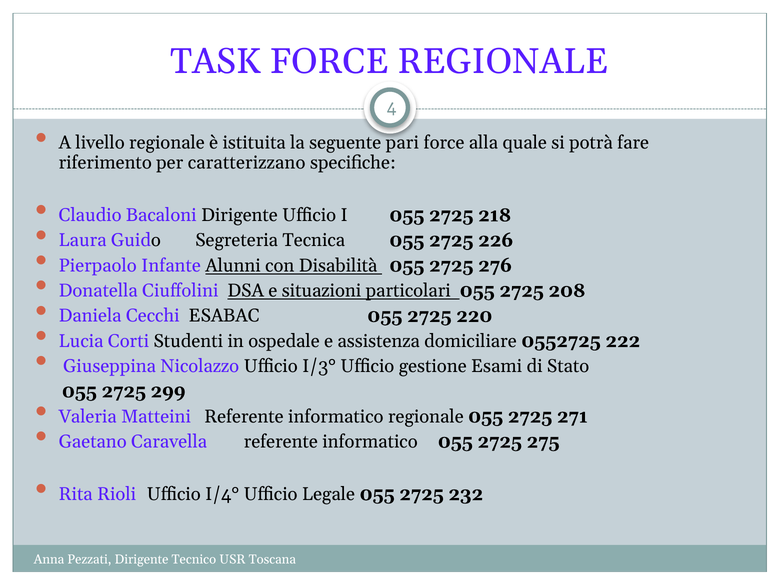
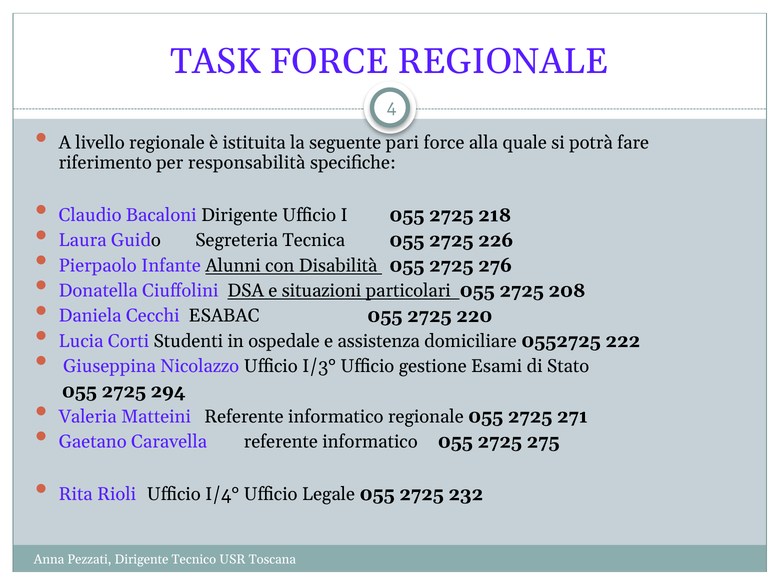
caratterizzano: caratterizzano -> responsabilità
299: 299 -> 294
